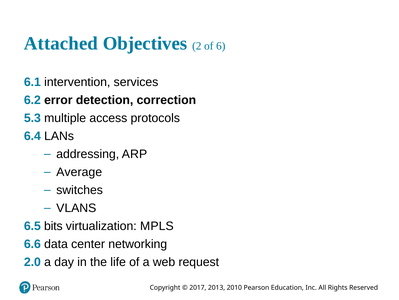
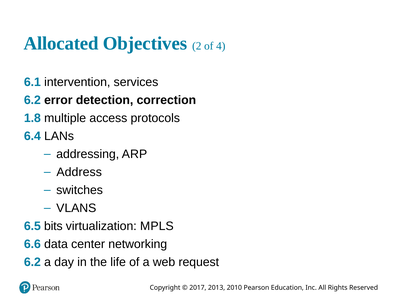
Attached: Attached -> Allocated
6: 6 -> 4
5.3: 5.3 -> 1.8
Average: Average -> Address
2.0 at (32, 262): 2.0 -> 6.2
